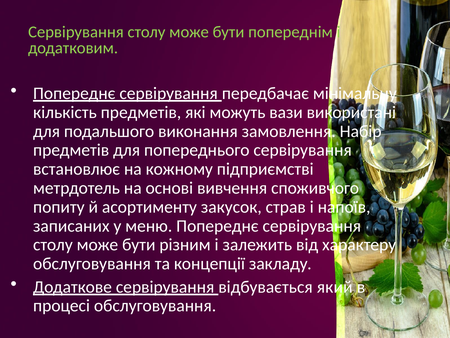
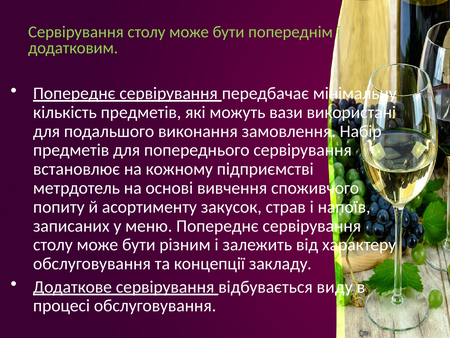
який: який -> виду
